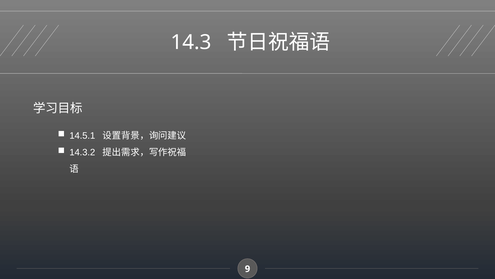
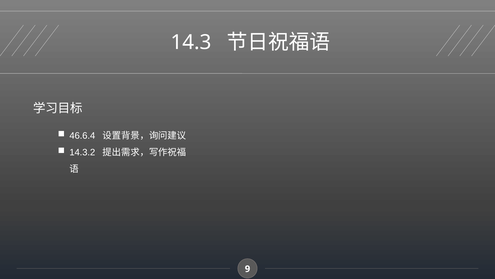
14.5.1: 14.5.1 -> 46.6.4
